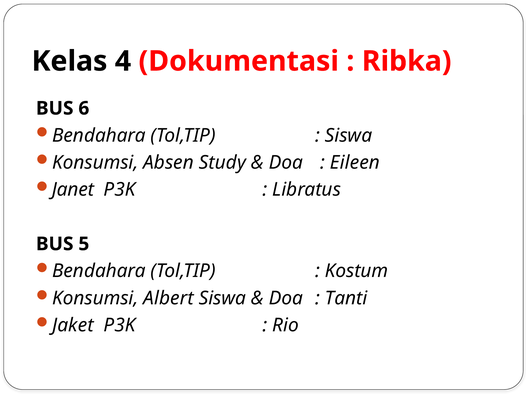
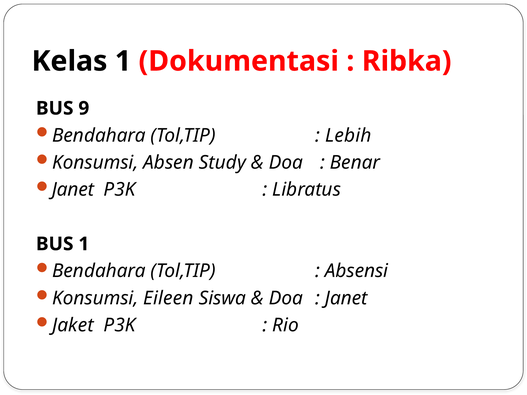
Kelas 4: 4 -> 1
6: 6 -> 9
Siswa at (349, 136): Siswa -> Lebih
Eileen: Eileen -> Benar
BUS 5: 5 -> 1
Kostum: Kostum -> Absensi
Albert: Albert -> Eileen
Tanti at (346, 298): Tanti -> Janet
